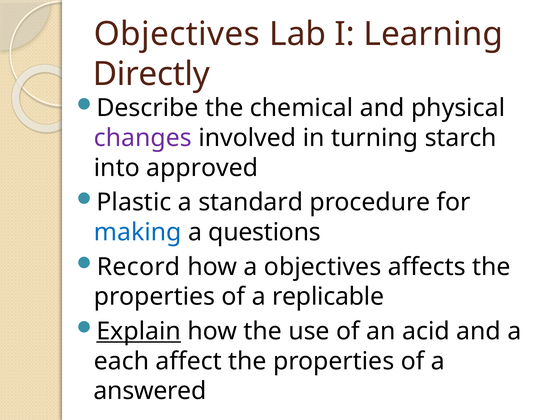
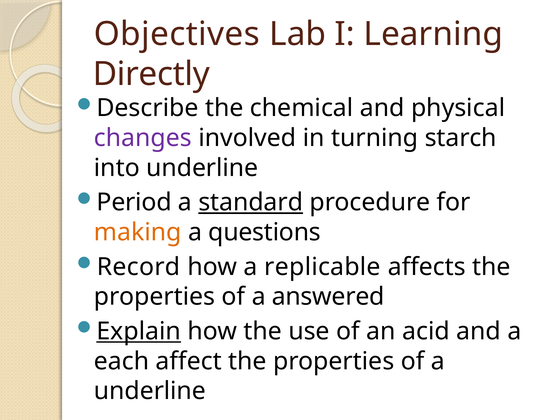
into approved: approved -> underline
Plastic: Plastic -> Period
standard underline: none -> present
making colour: blue -> orange
a objectives: objectives -> replicable
replicable: replicable -> answered
answered at (150, 391): answered -> underline
